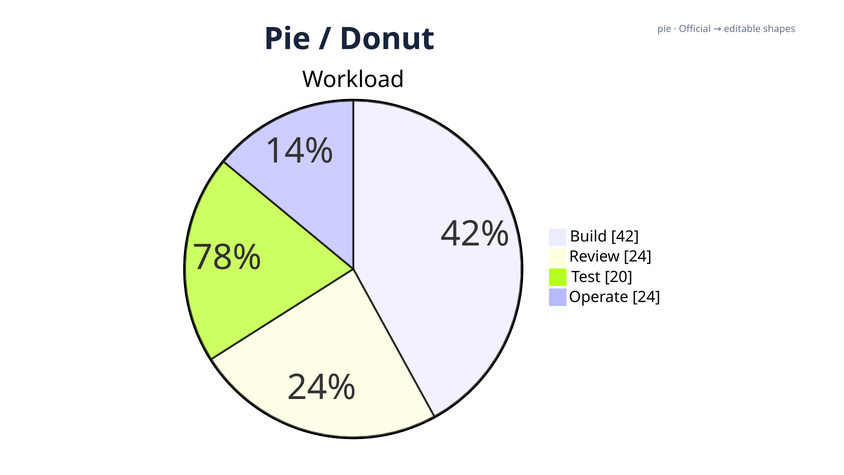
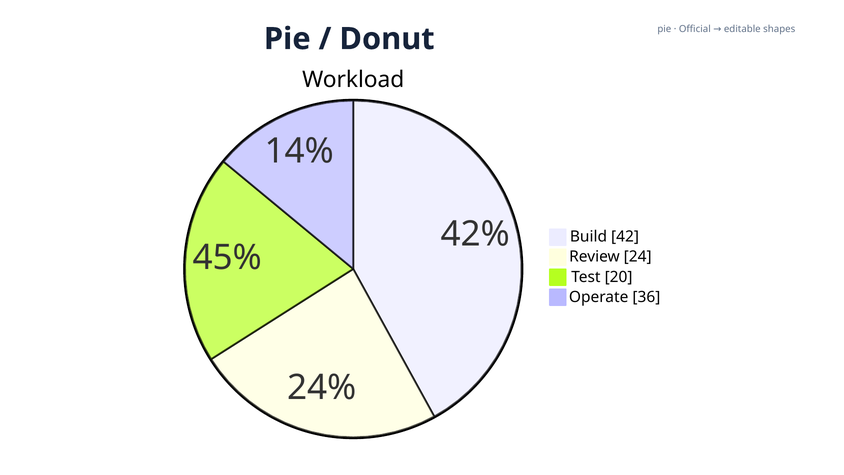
78%: 78% -> 45%
Operate 24: 24 -> 36
